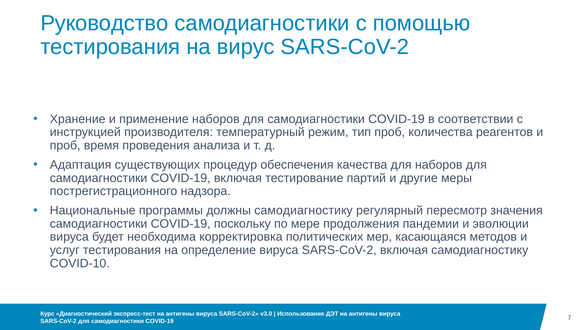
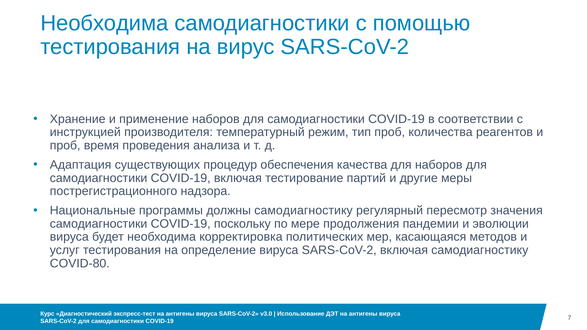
Руководство at (104, 23): Руководство -> Необходима
COVID-10: COVID-10 -> COVID-80
